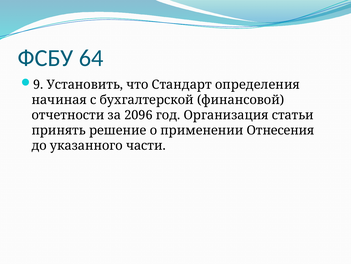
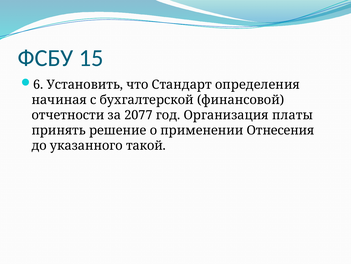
64: 64 -> 15
9: 9 -> 6
2096: 2096 -> 2077
статьи: статьи -> платы
части: части -> такой
